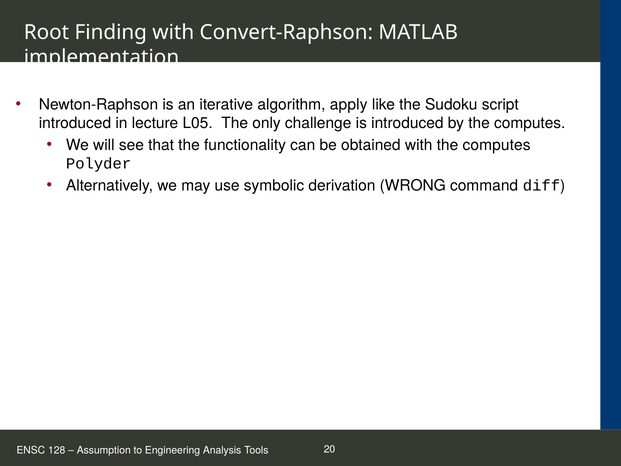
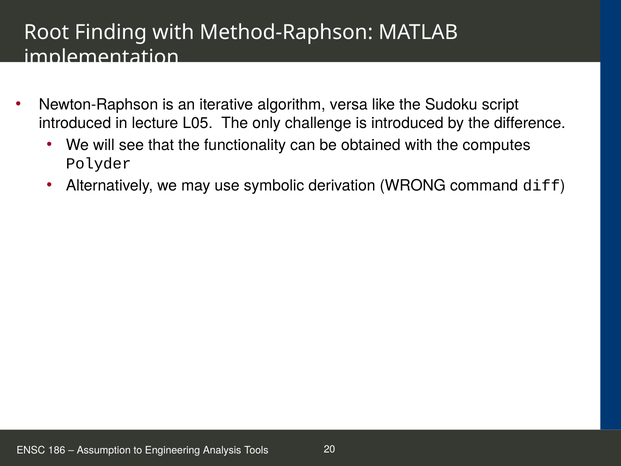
Convert-Raphson: Convert-Raphson -> Method-Raphson
apply: apply -> versa
by the computes: computes -> difference
128: 128 -> 186
